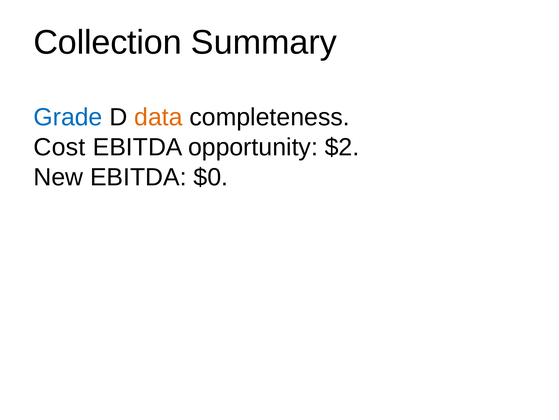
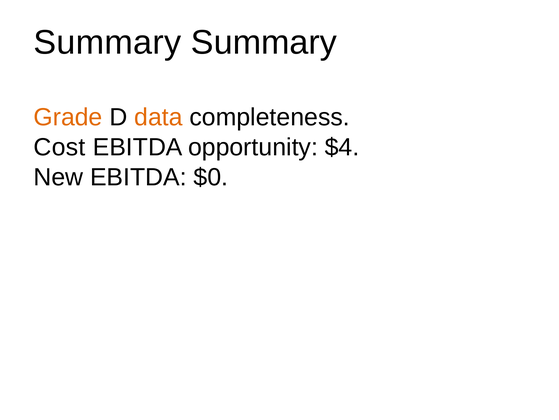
Collection at (108, 42): Collection -> Summary
Grade colour: blue -> orange
$2: $2 -> $4
